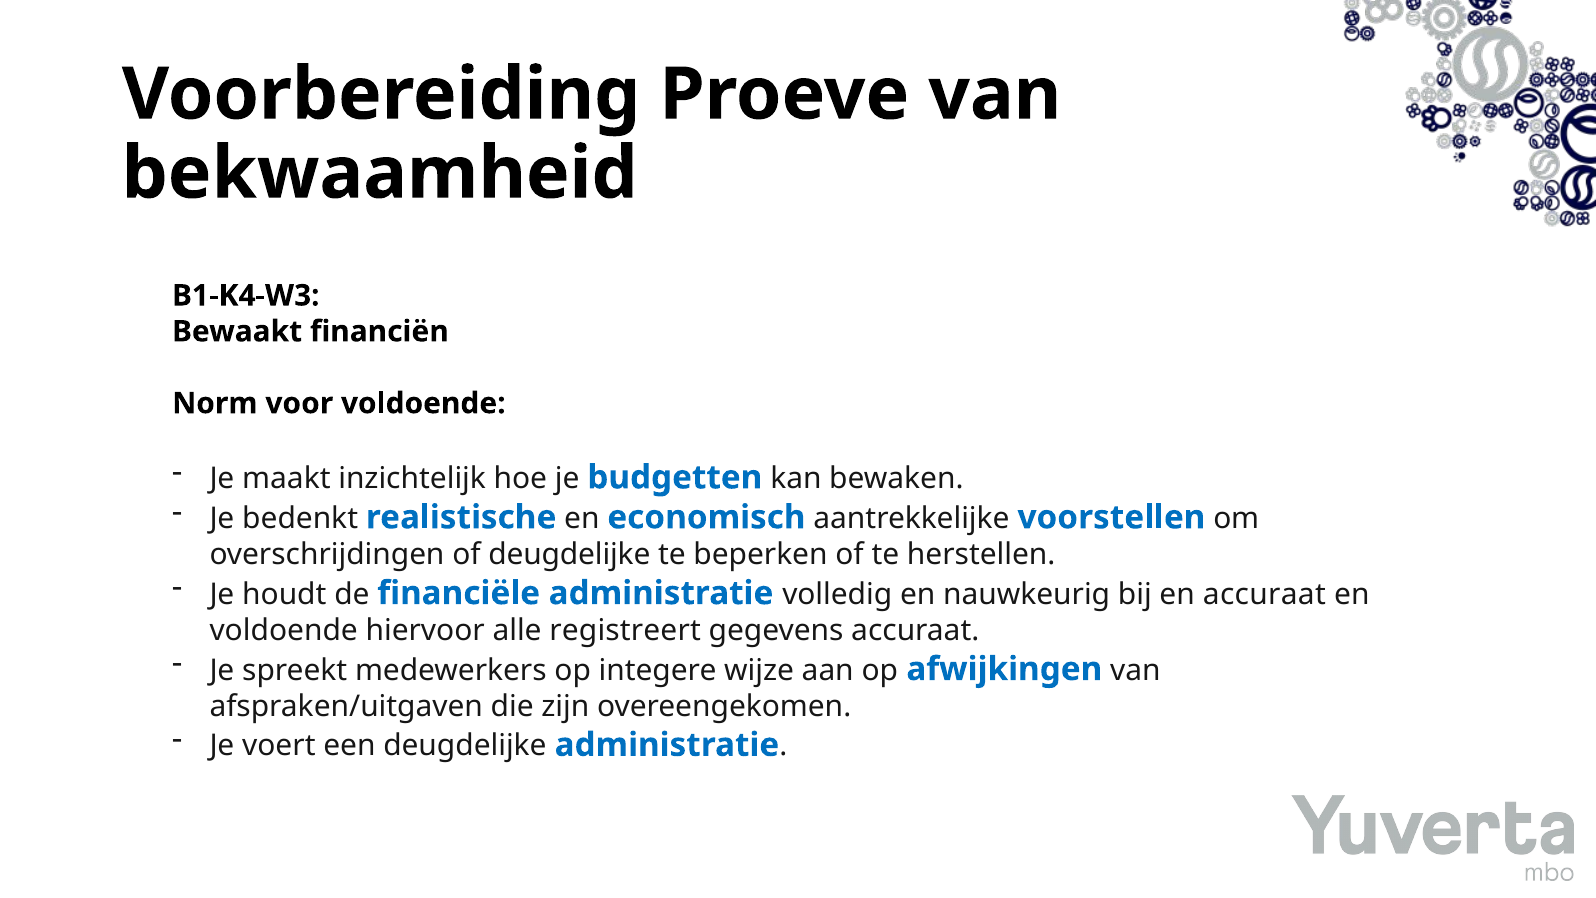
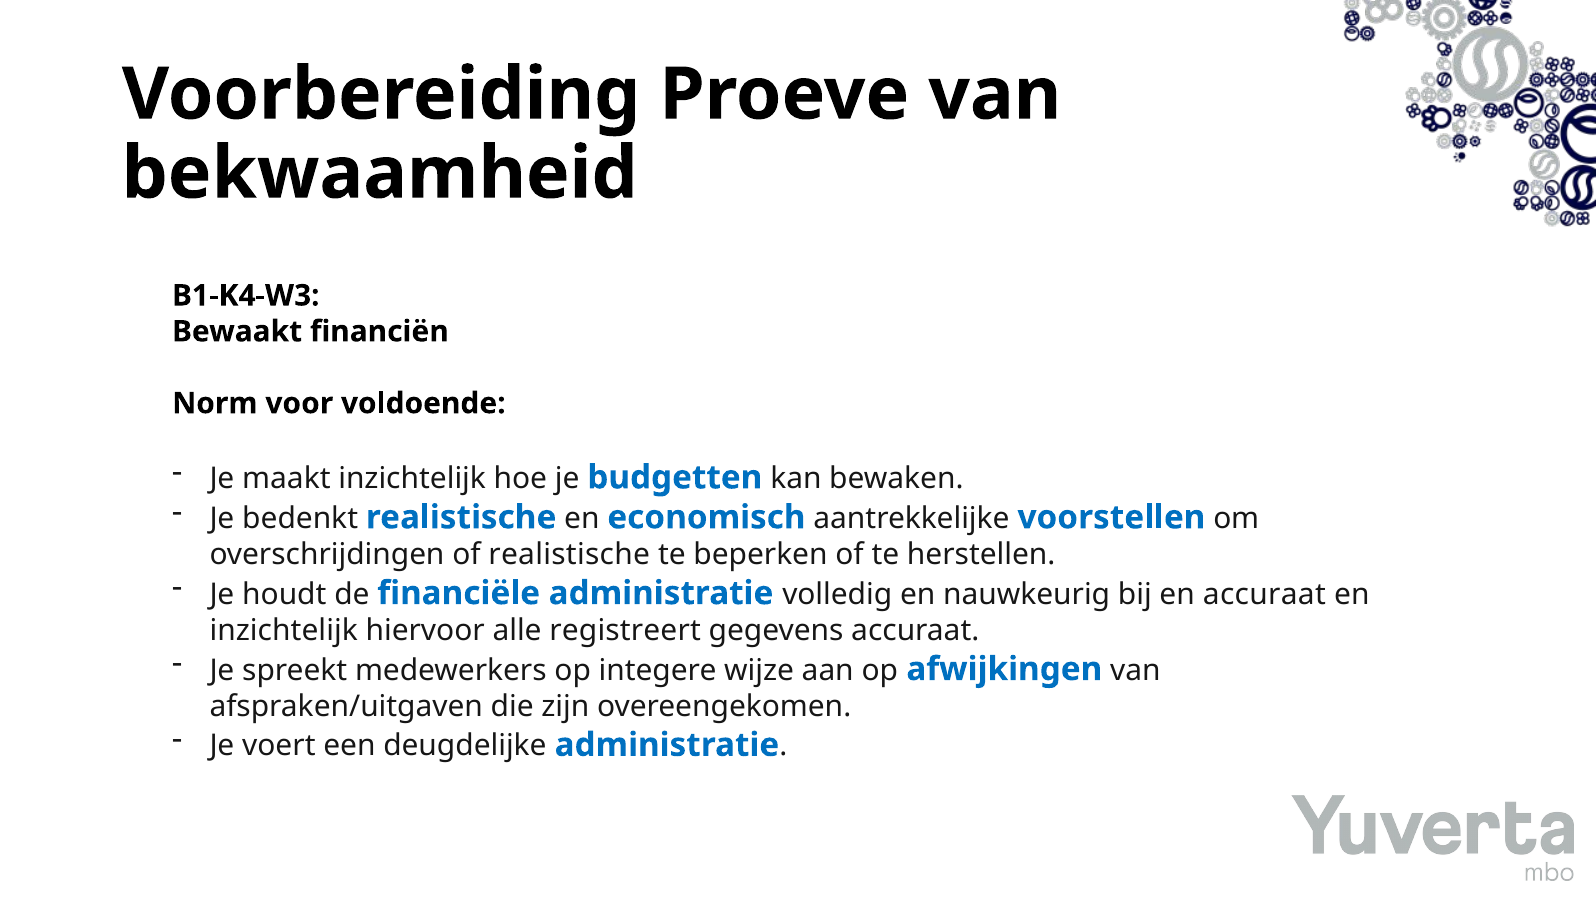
of deugdelijke: deugdelijke -> realistische
voldoende at (284, 631): voldoende -> inzichtelijk
